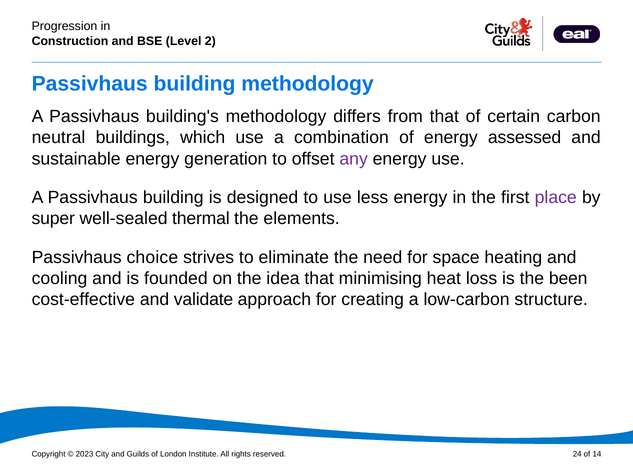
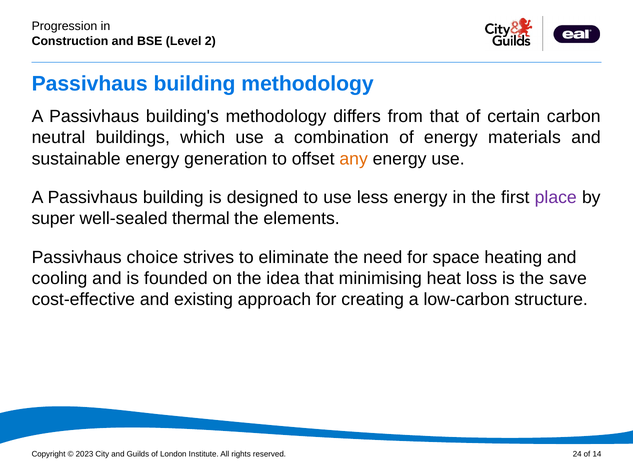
assessed: assessed -> materials
any colour: purple -> orange
been: been -> save
validate: validate -> existing
